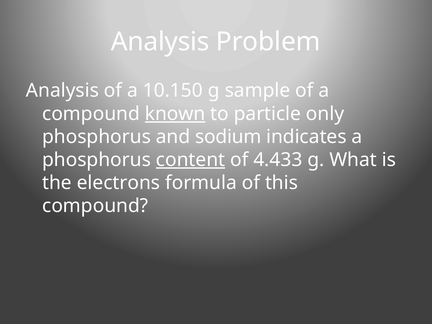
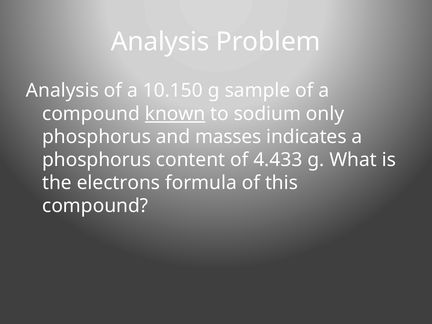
particle: particle -> sodium
sodium: sodium -> masses
content underline: present -> none
